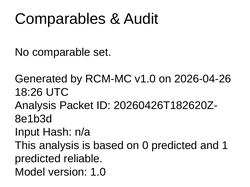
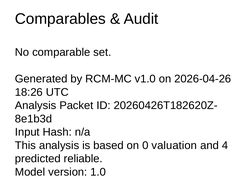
0 predicted: predicted -> valuation
1: 1 -> 4
